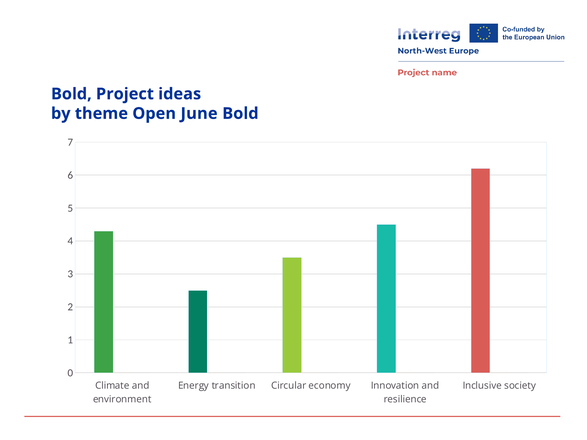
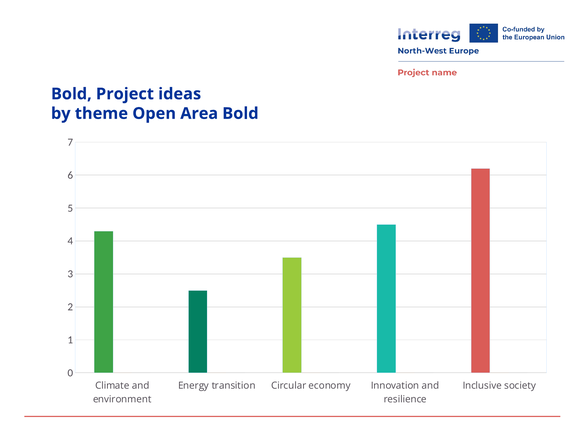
June: June -> Area
